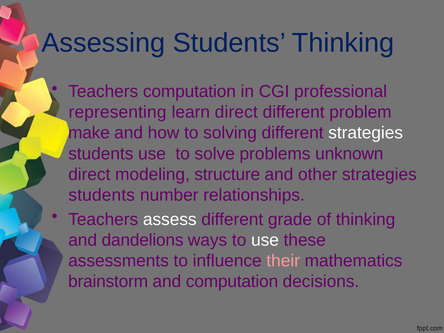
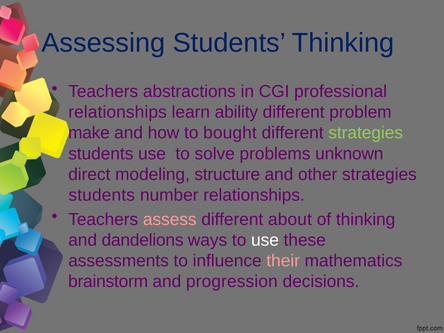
Teachers computation: computation -> abstractions
representing at (118, 112): representing -> relationships
learn direct: direct -> ability
solving: solving -> bought
strategies at (366, 133) colour: white -> light green
assess colour: white -> pink
grade: grade -> about
and computation: computation -> progression
